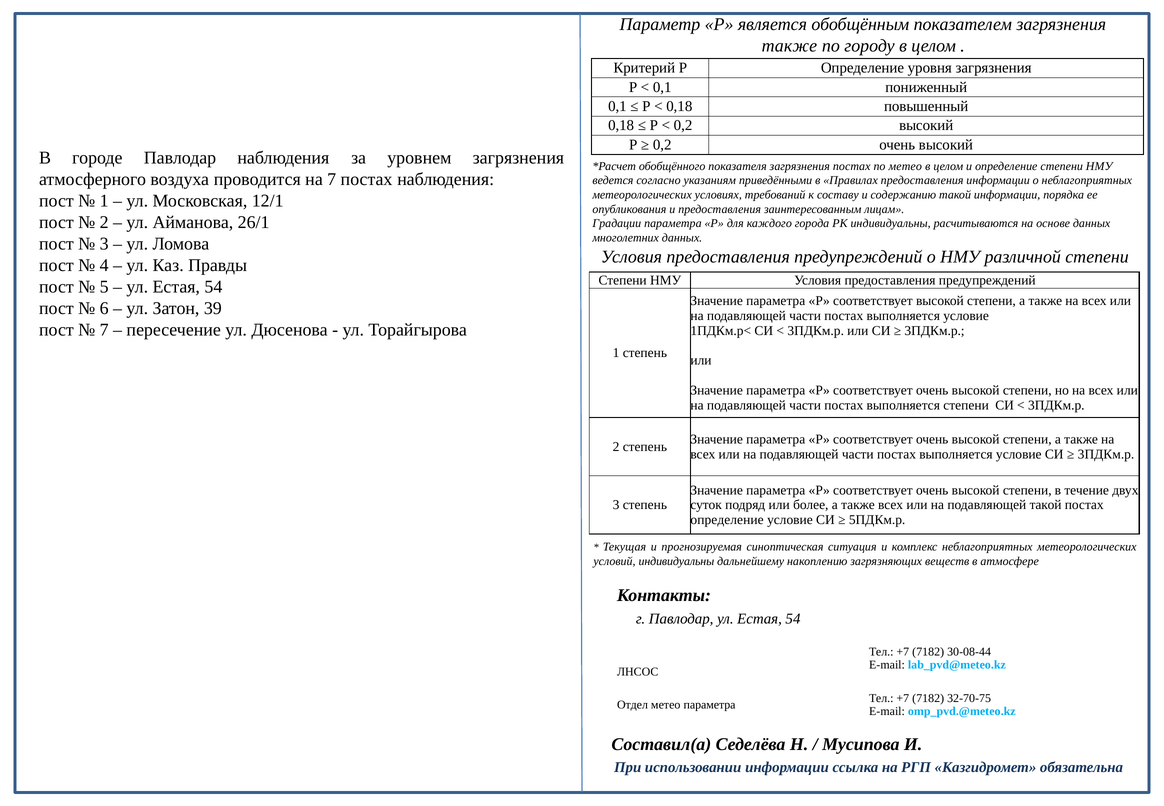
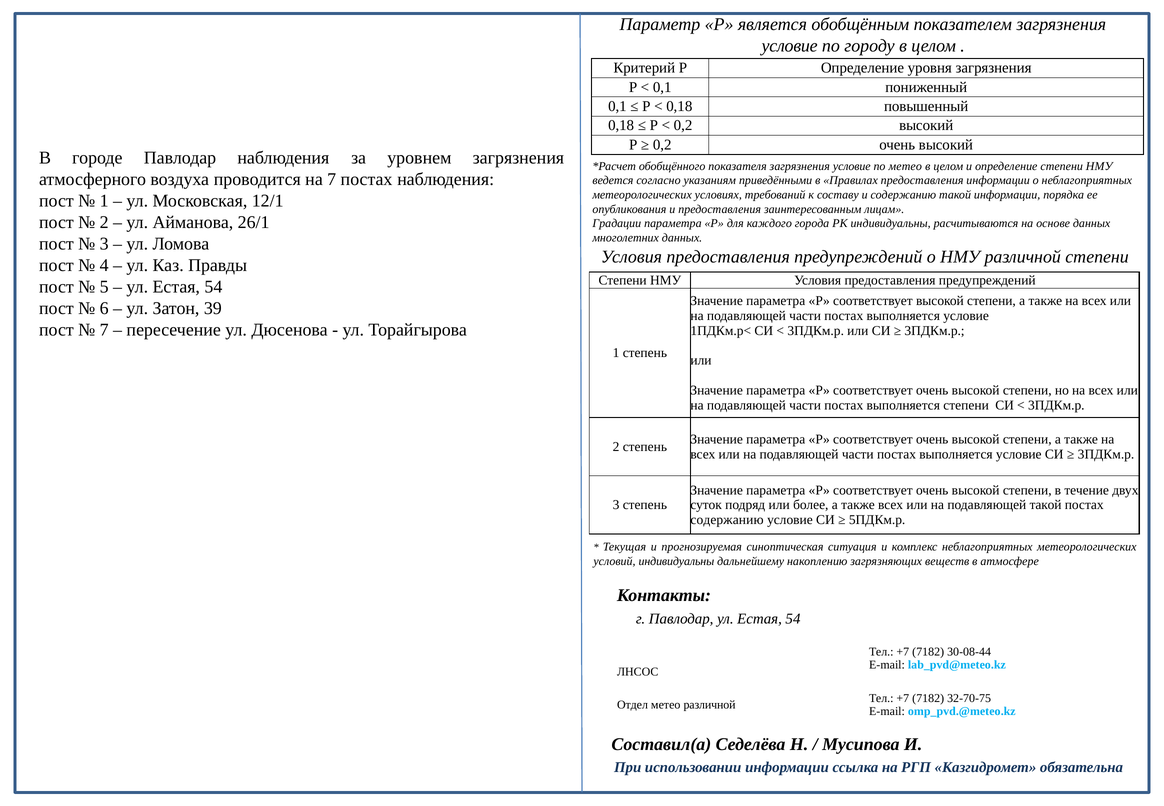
также at (789, 46): также -> условие
показателя загрязнения постах: постах -> условие
определение at (727, 520): определение -> содержанию
метео параметра: параметра -> различной
